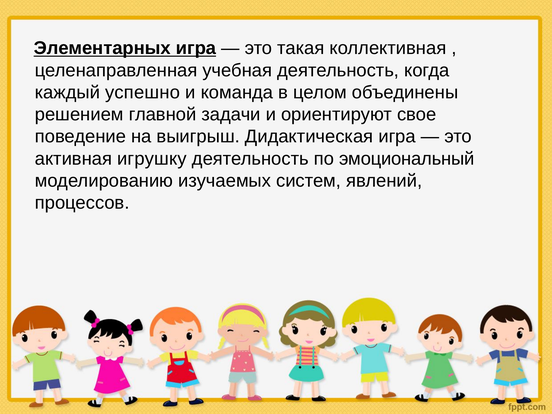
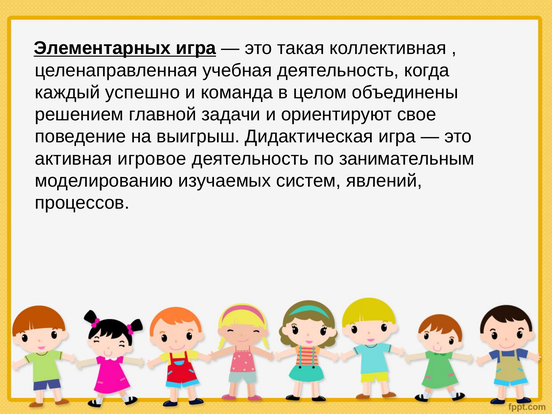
игрушку: игрушку -> игровое
эмоциональный: эмоциональный -> занимательным
